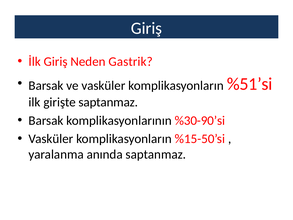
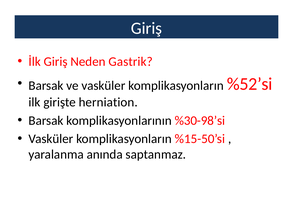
%51’si: %51’si -> %52’si
girişte saptanmaz: saptanmaz -> herniation
%30-90’si: %30-90’si -> %30-98’si
